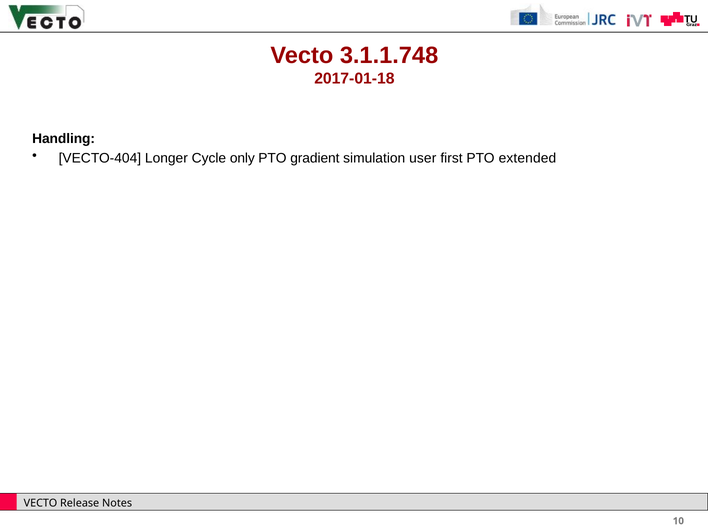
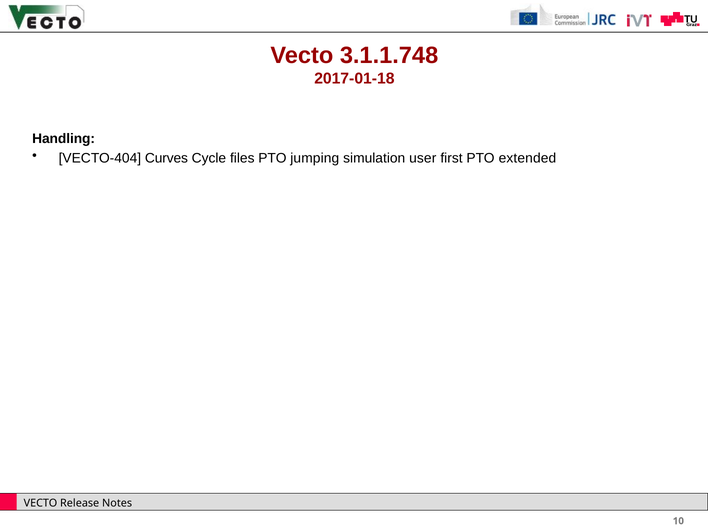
Longer: Longer -> Curves
only: only -> files
gradient: gradient -> jumping
